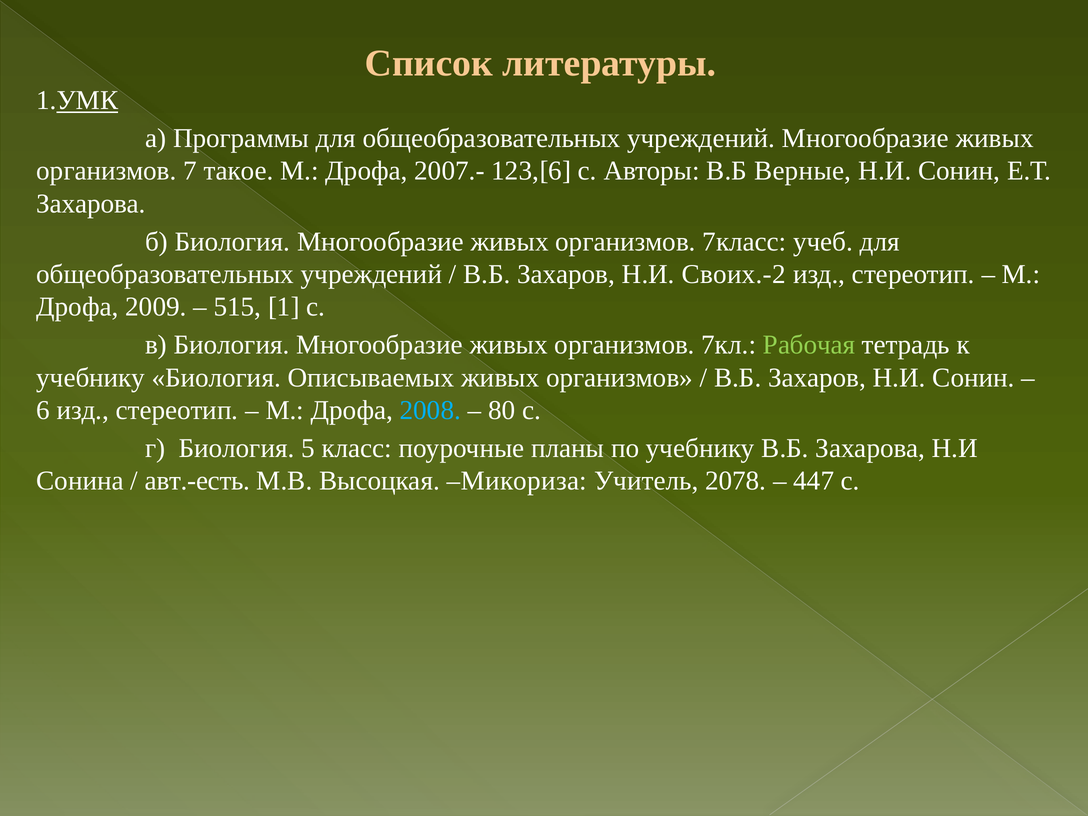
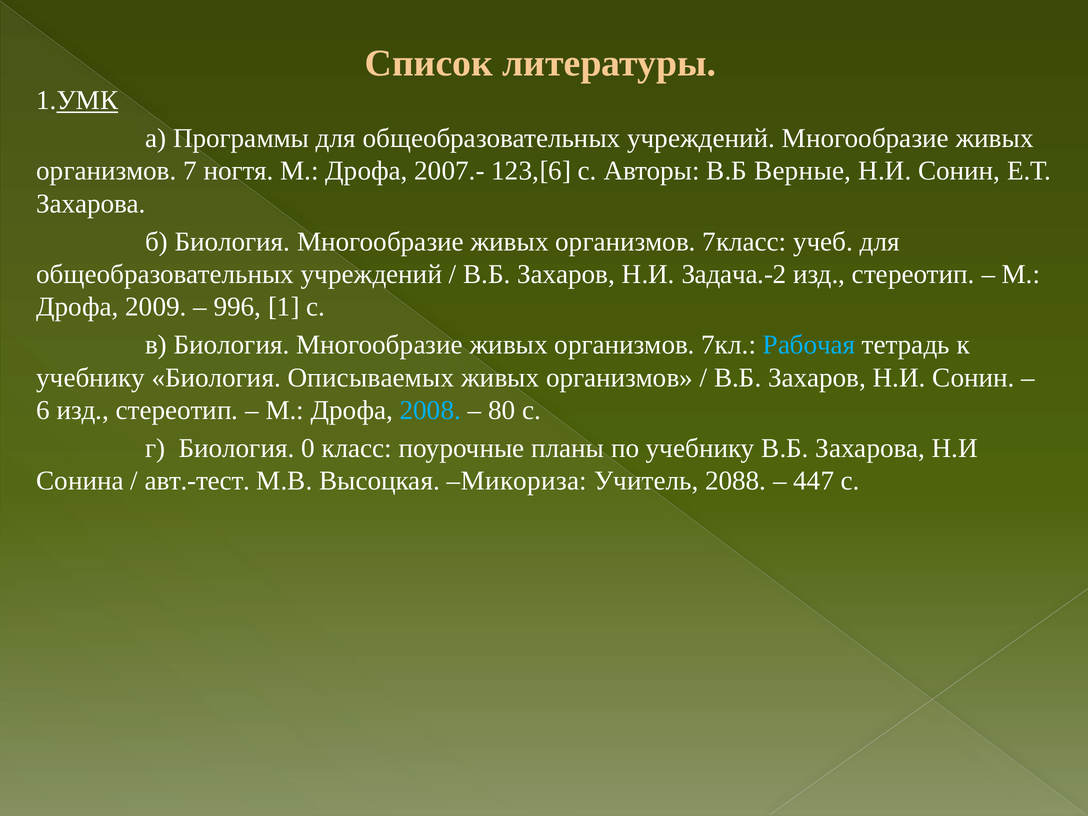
такое: такое -> ногтя
Своих.-2: Своих.-2 -> Задача.-2
515: 515 -> 996
Рабочая colour: light green -> light blue
5: 5 -> 0
авт.-есть: авт.-есть -> авт.-тест
2078: 2078 -> 2088
